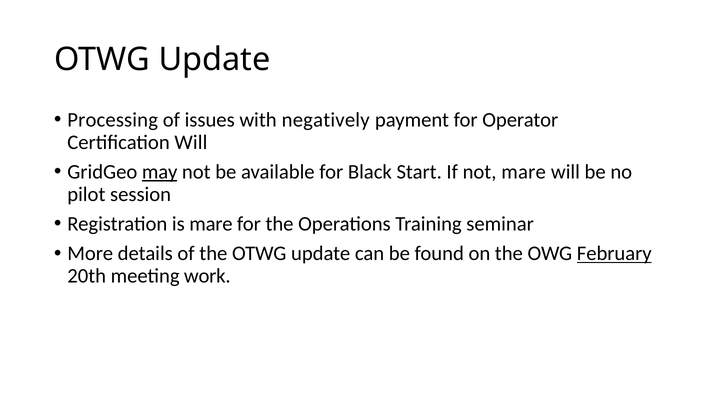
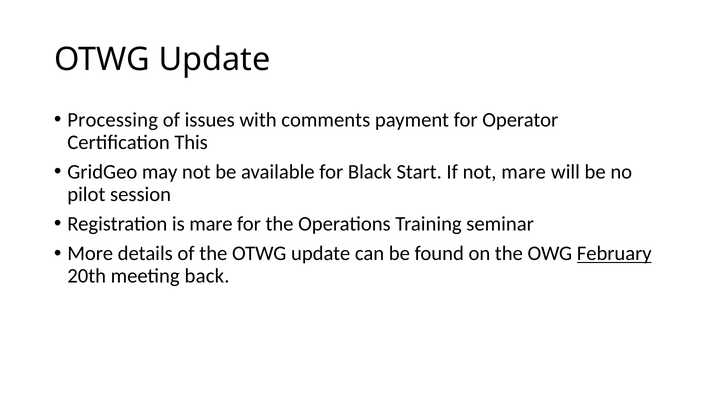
negatively: negatively -> comments
Certification Will: Will -> This
may underline: present -> none
work: work -> back
